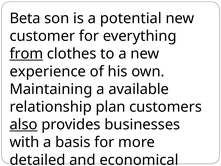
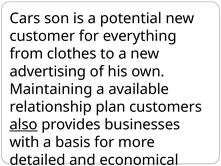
Beta: Beta -> Cars
from underline: present -> none
experience: experience -> advertising
